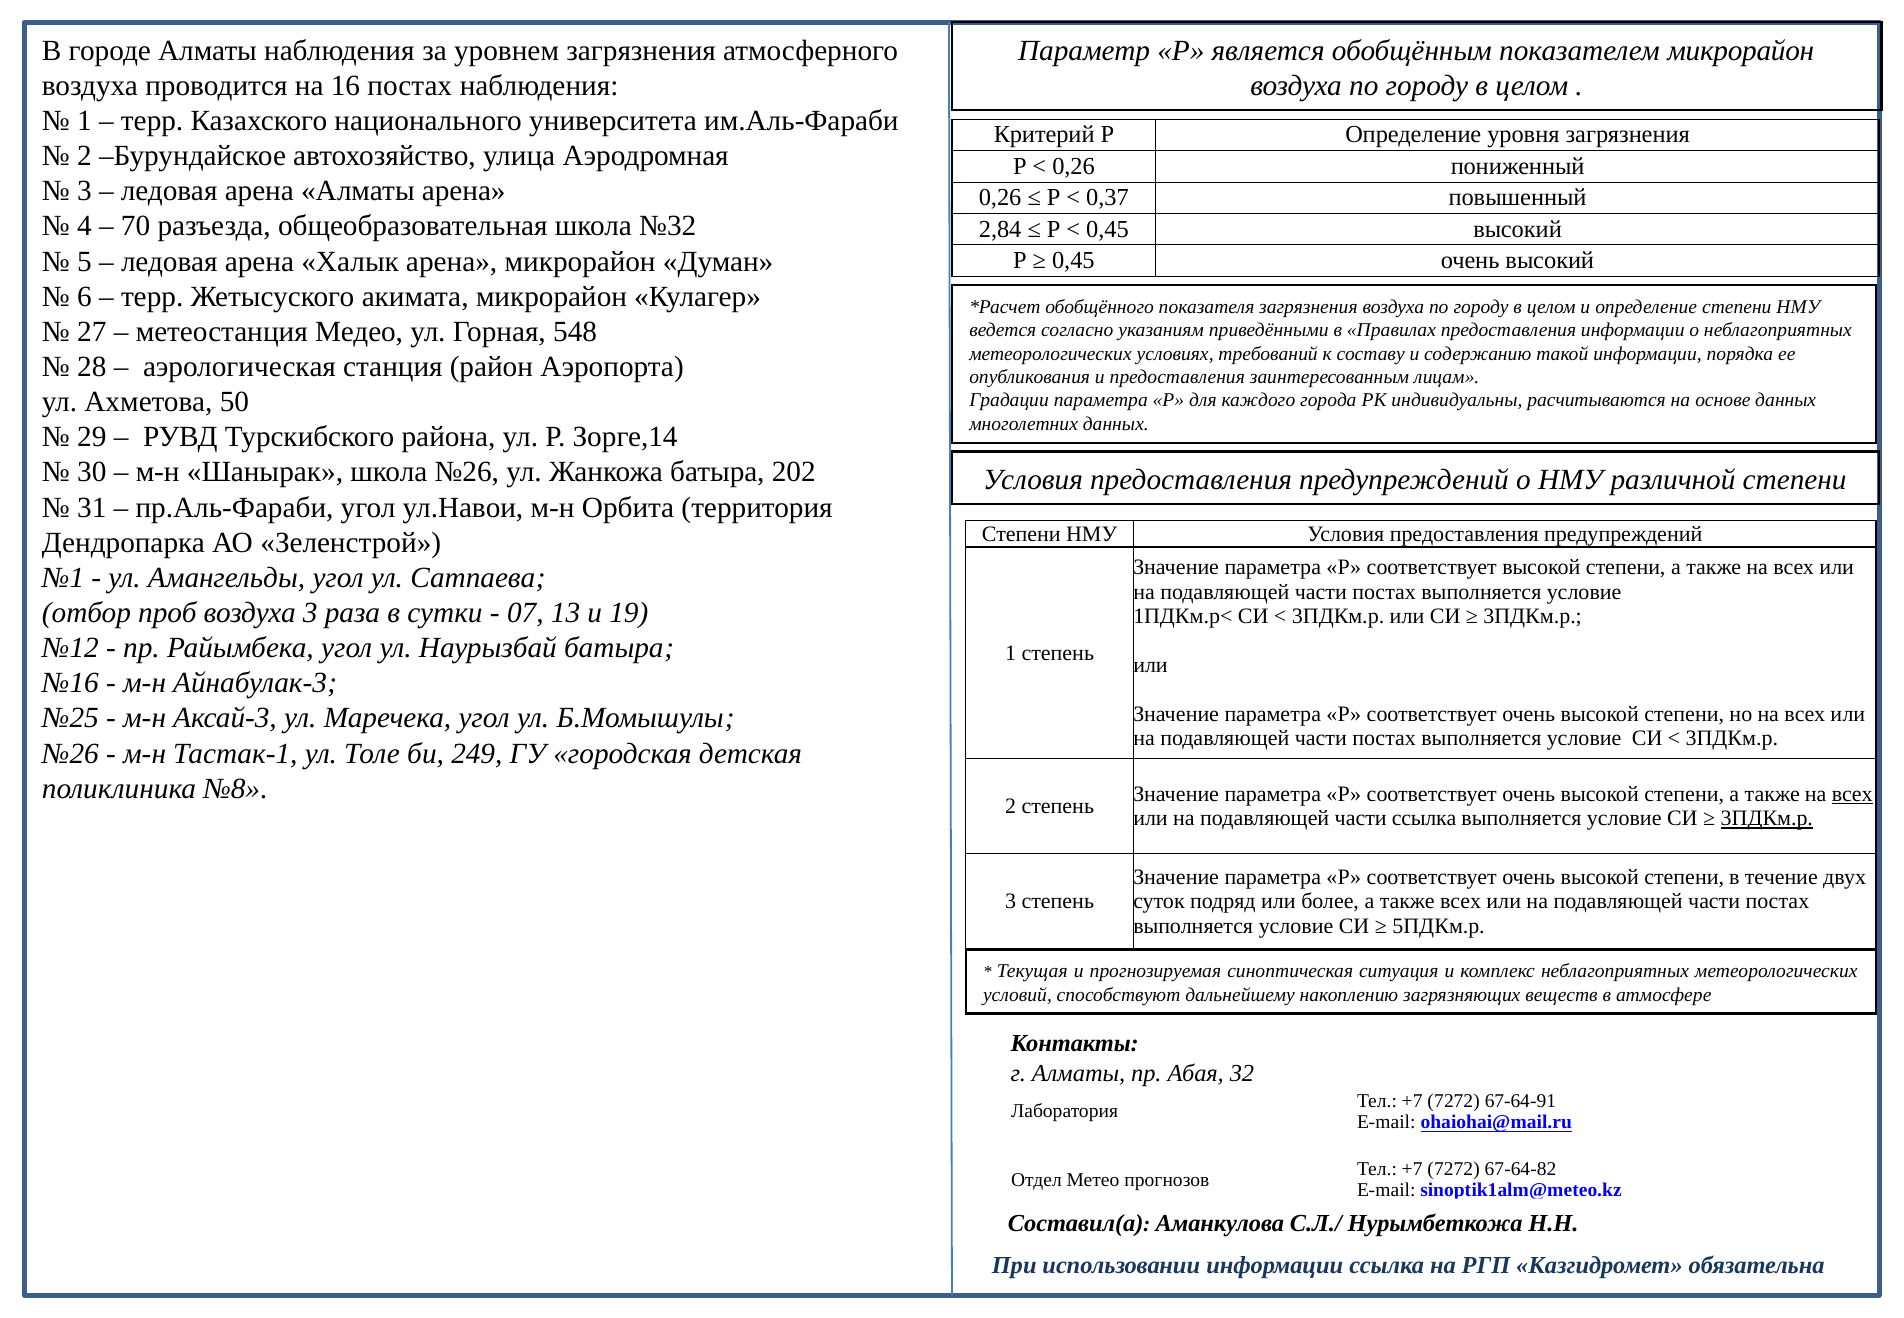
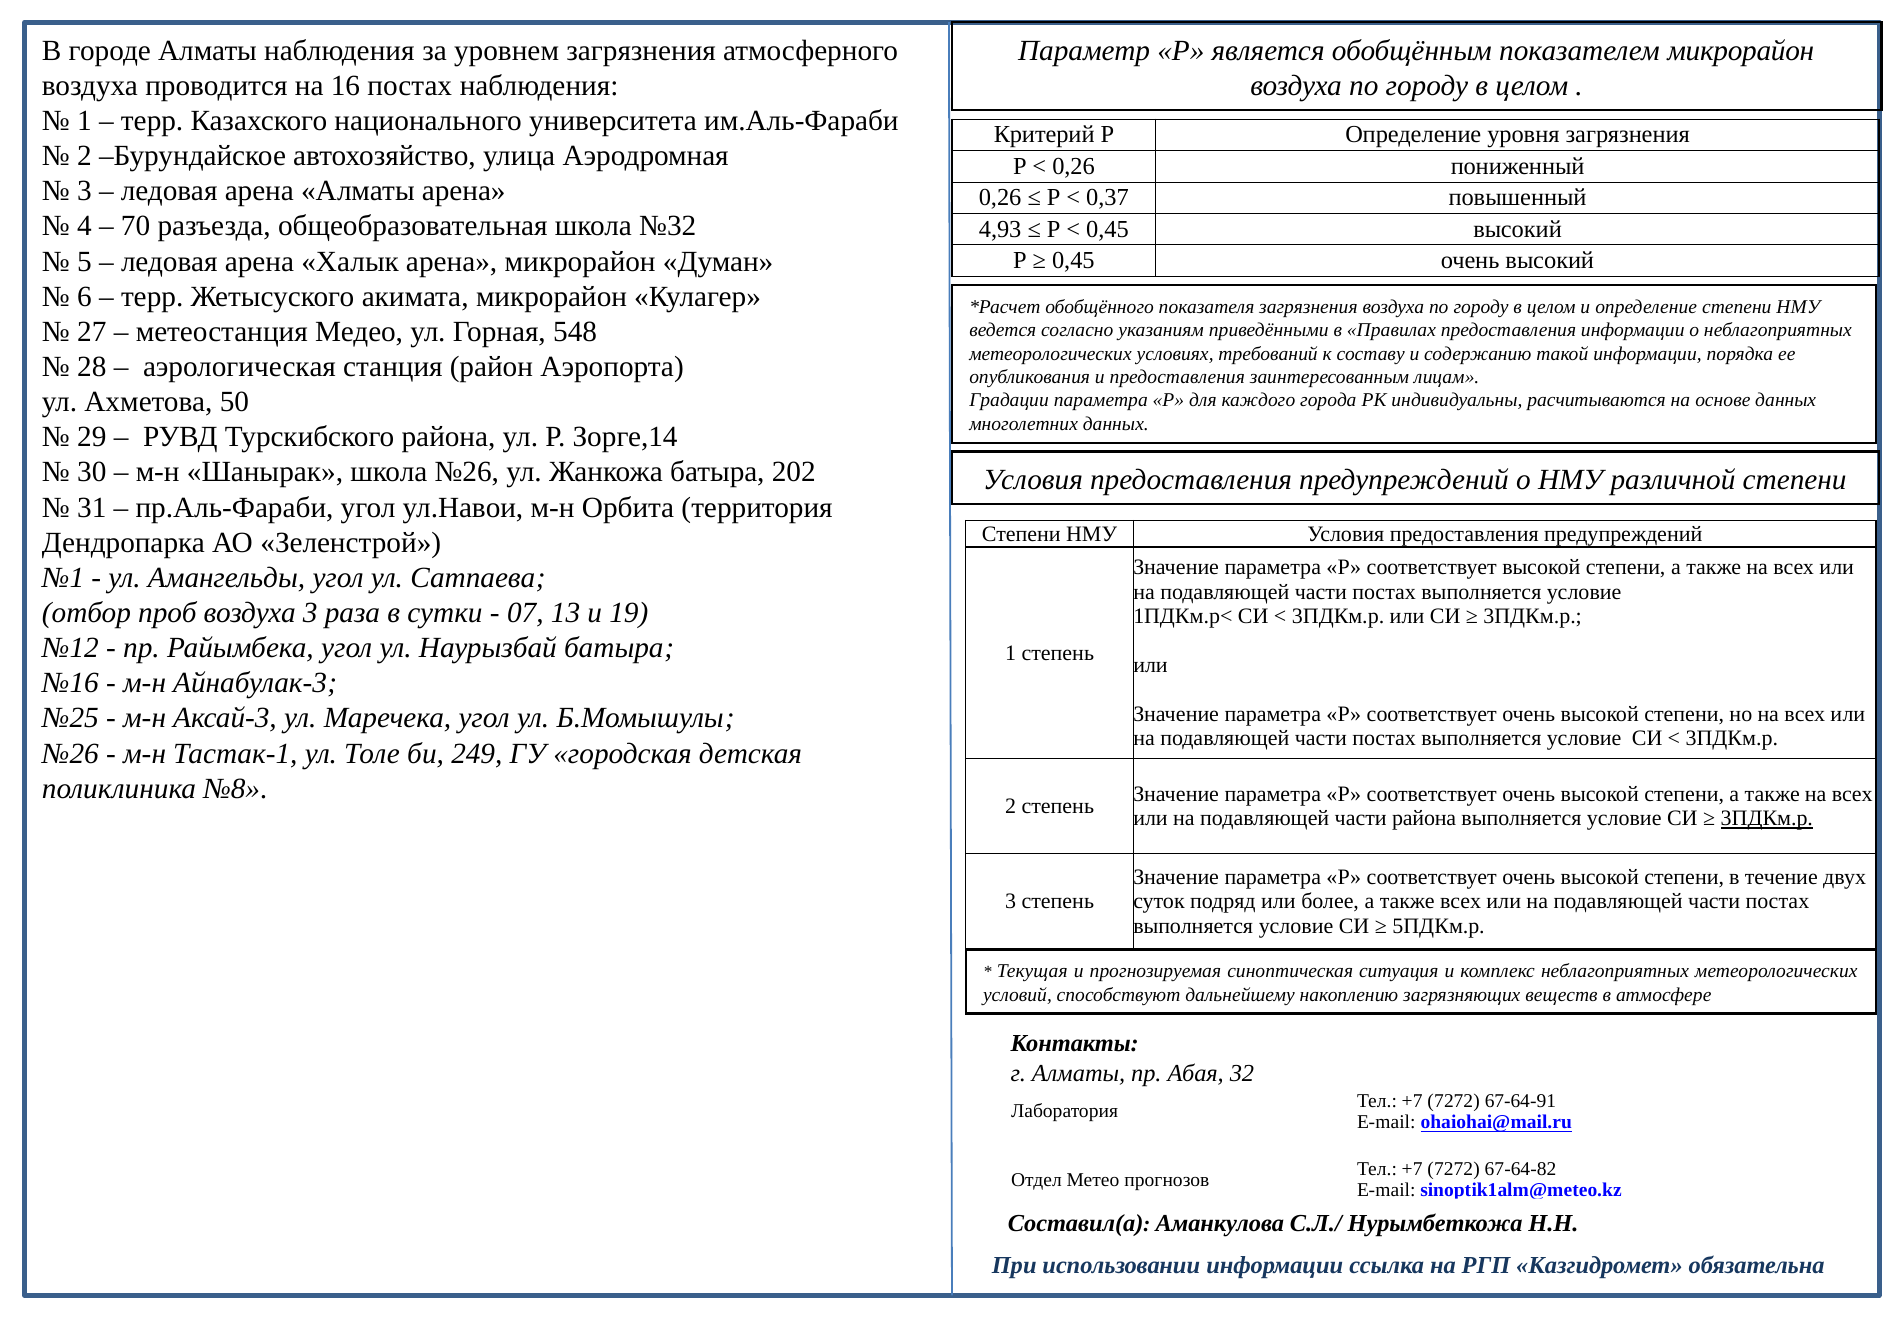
2,84: 2,84 -> 4,93
всех at (1852, 794) underline: present -> none
части ссылка: ссылка -> района
